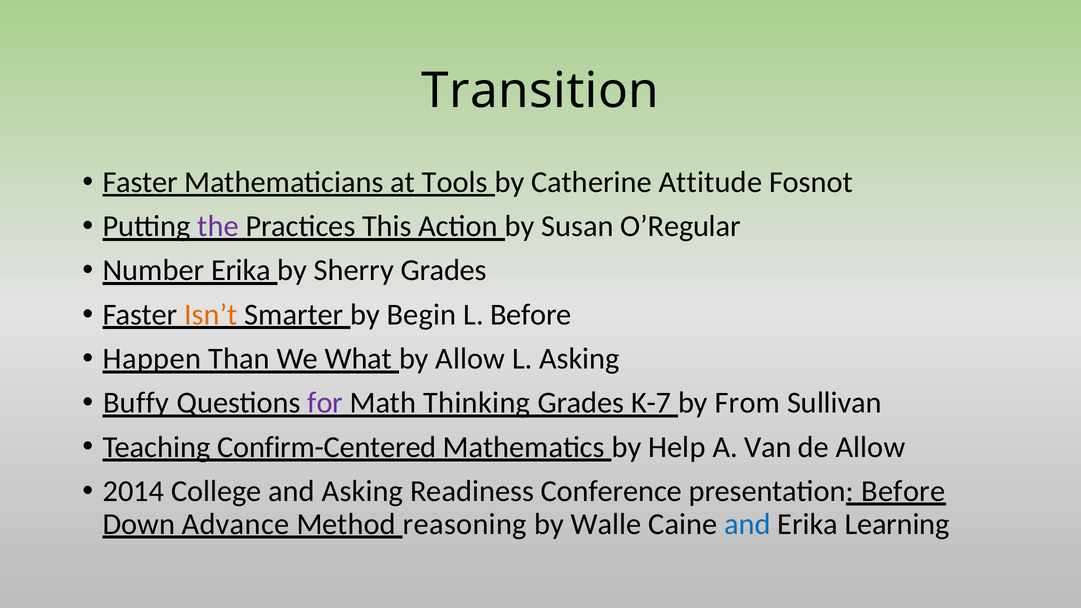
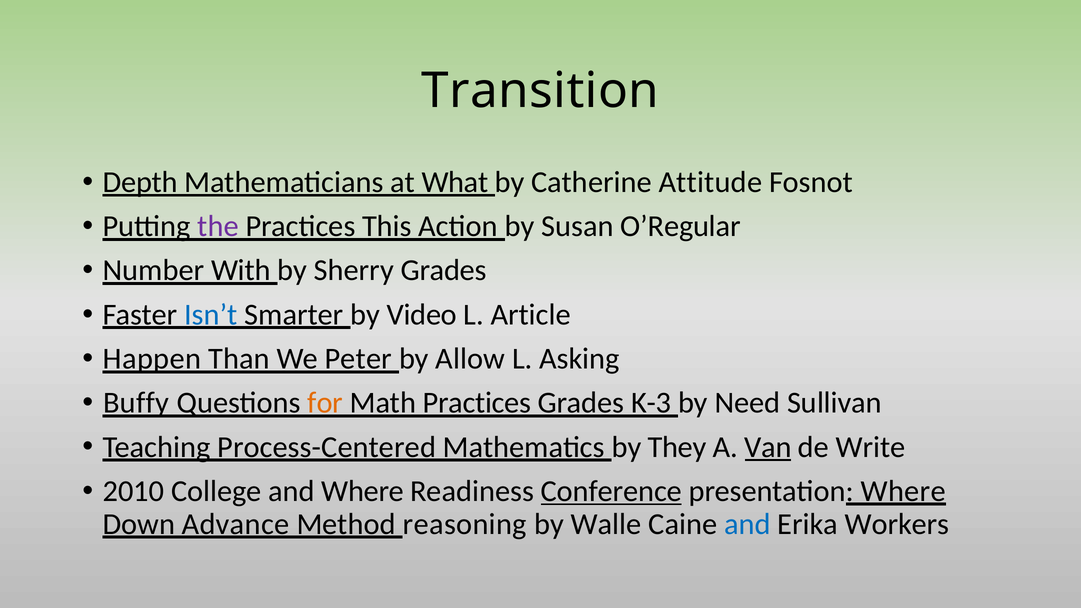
Faster at (140, 182): Faster -> Depth
Tools: Tools -> What
Number Erika: Erika -> With
Isn’t colour: orange -> blue
Begin: Begin -> Video
L Before: Before -> Article
What: What -> Peter
for colour: purple -> orange
Math Thinking: Thinking -> Practices
K-7: K-7 -> K-3
From: From -> Need
Confirm-Centered: Confirm-Centered -> Process-Centered
Help: Help -> They
Van underline: none -> present
de Allow: Allow -> Write
2014: 2014 -> 2010
and Asking: Asking -> Where
Conference underline: none -> present
presentation Before: Before -> Where
Learning: Learning -> Workers
